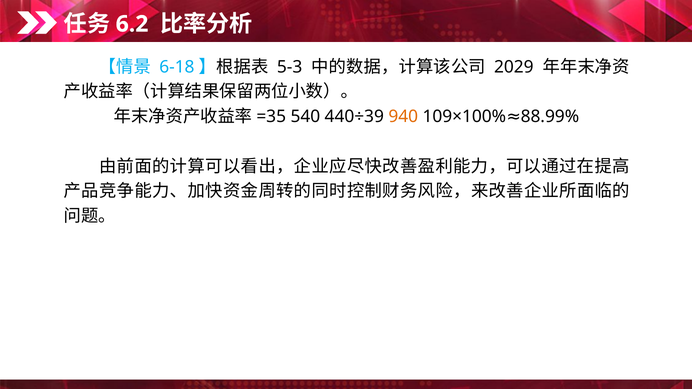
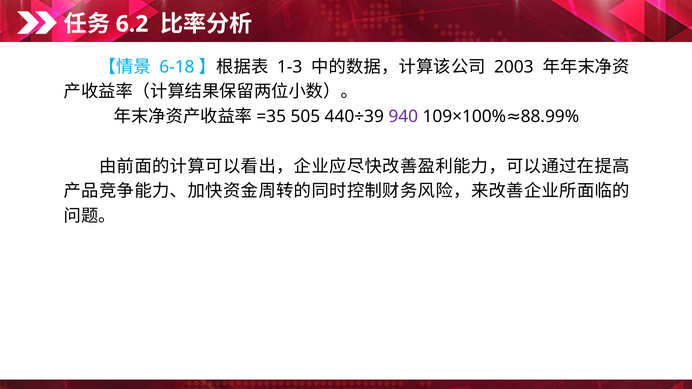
5-3: 5-3 -> 1-3
2029: 2029 -> 2003
540: 540 -> 505
940 colour: orange -> purple
